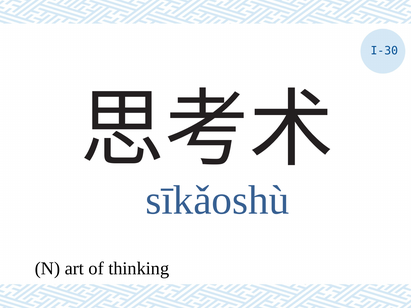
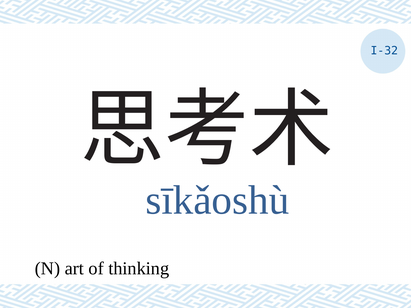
I-30: I-30 -> I-32
